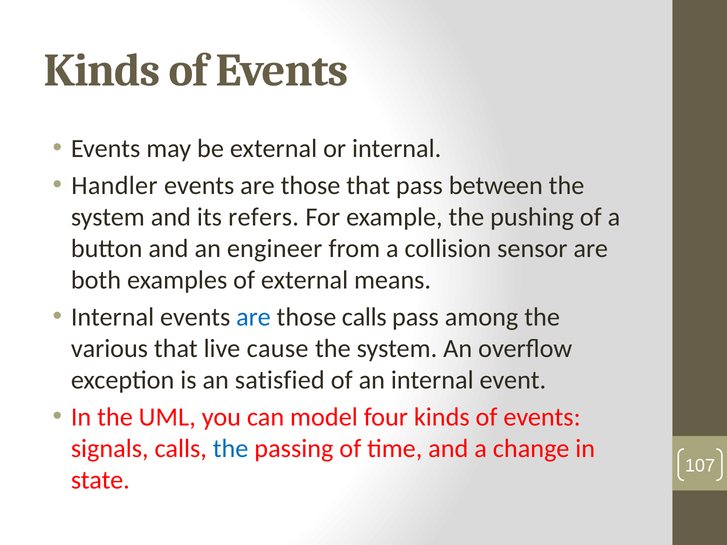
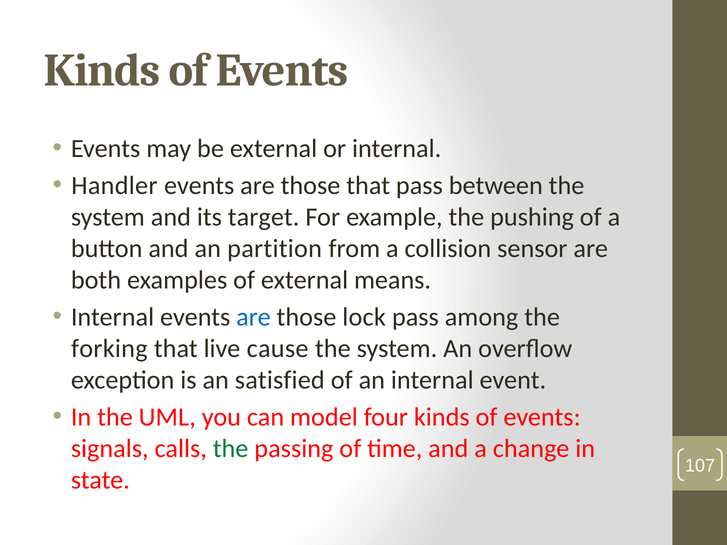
refers: refers -> target
engineer: engineer -> partition
those calls: calls -> lock
various: various -> forking
the at (231, 449) colour: blue -> green
